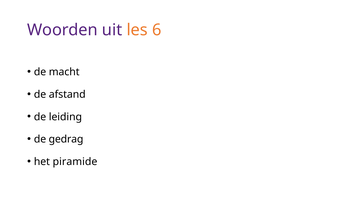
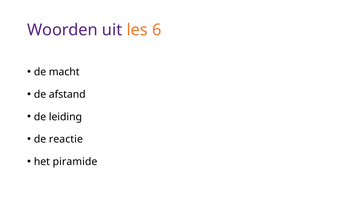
gedrag: gedrag -> reactie
